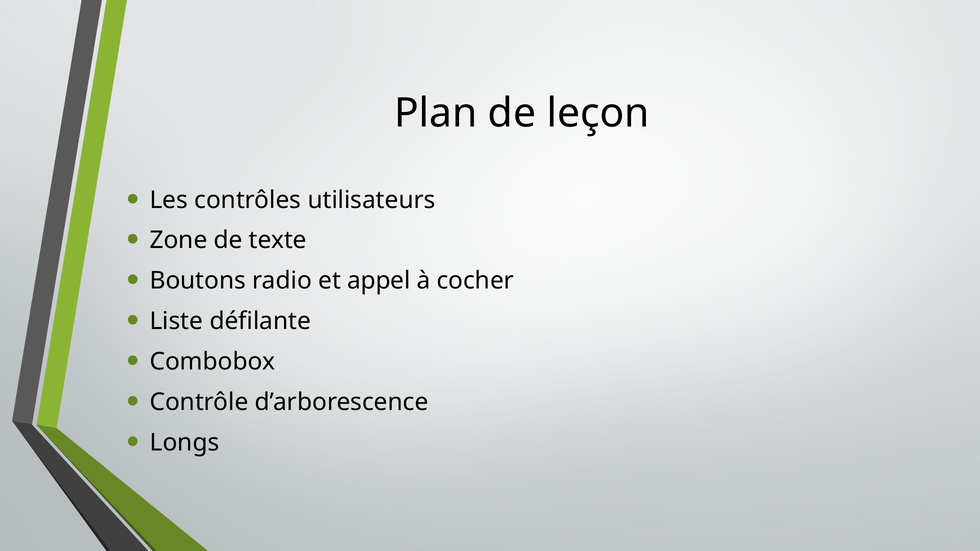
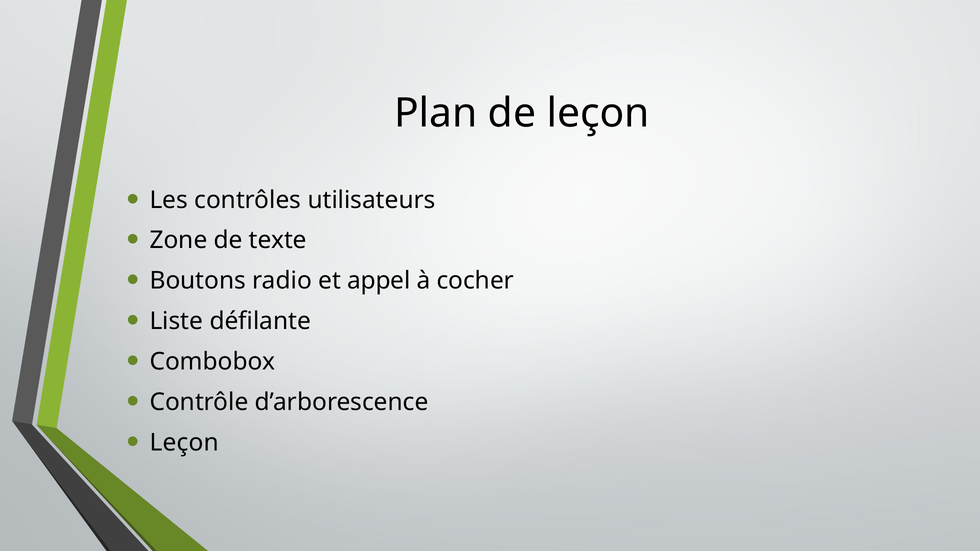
Longs at (185, 443): Longs -> Leçon
